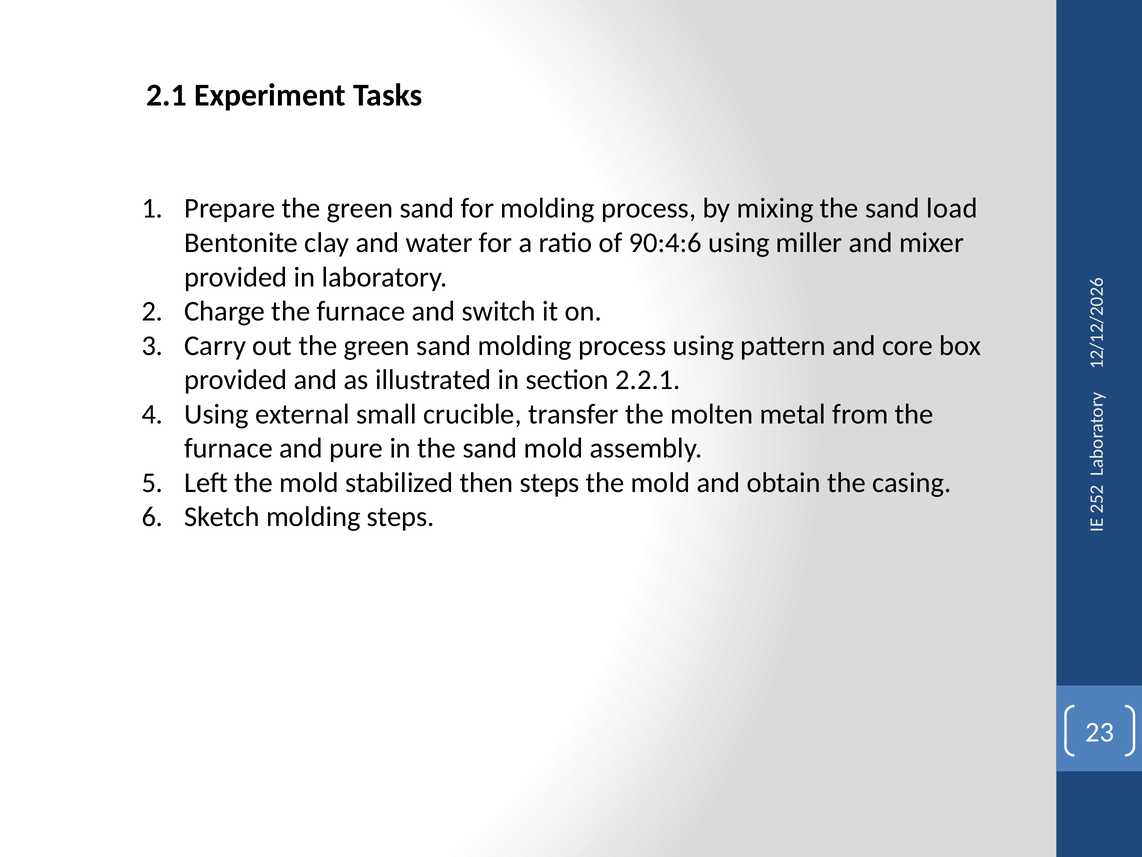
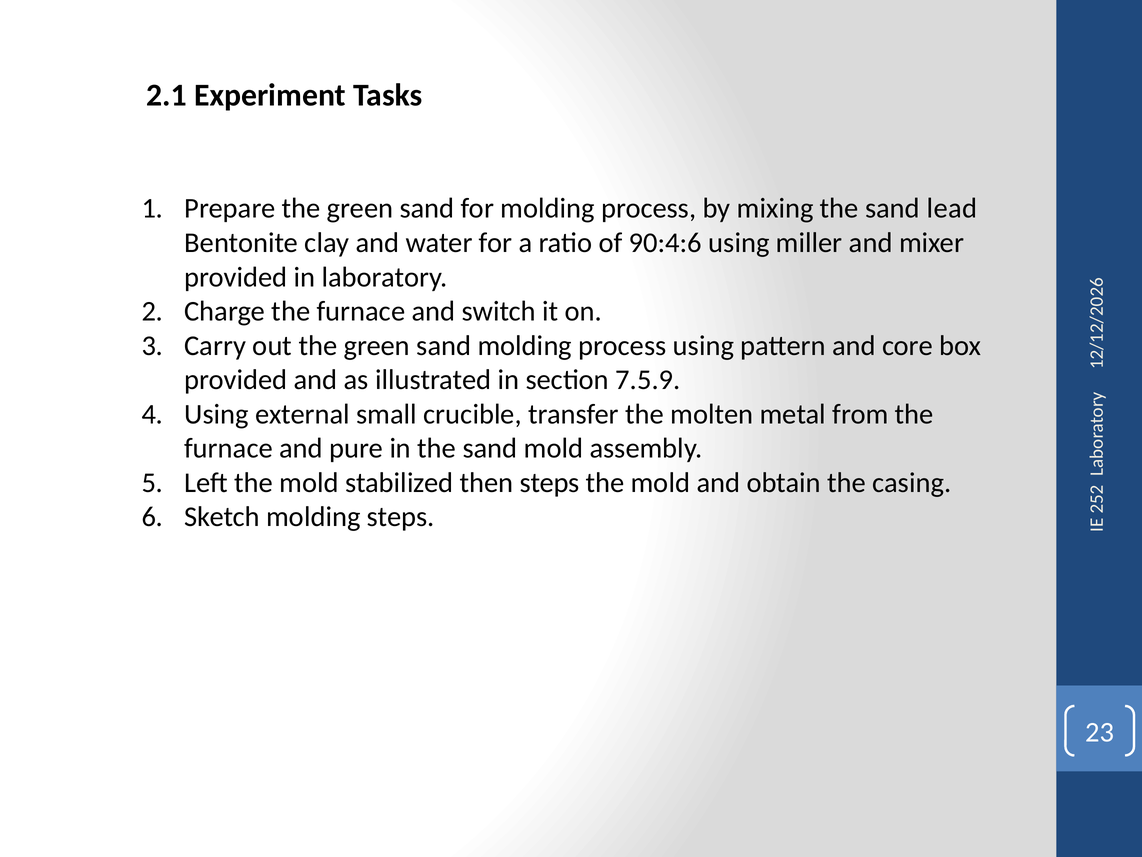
load: load -> lead
2.2.1: 2.2.1 -> 7.5.9
